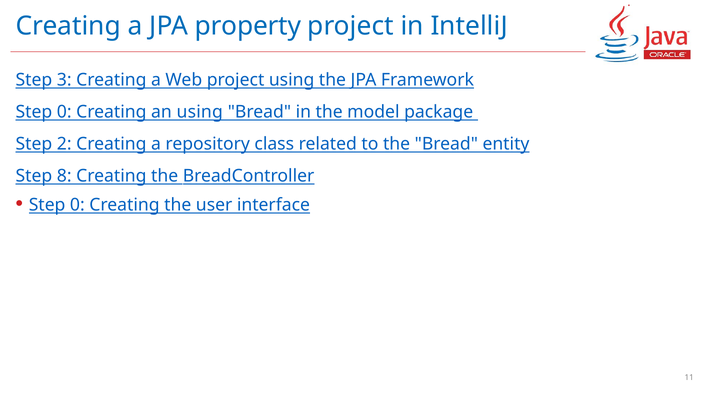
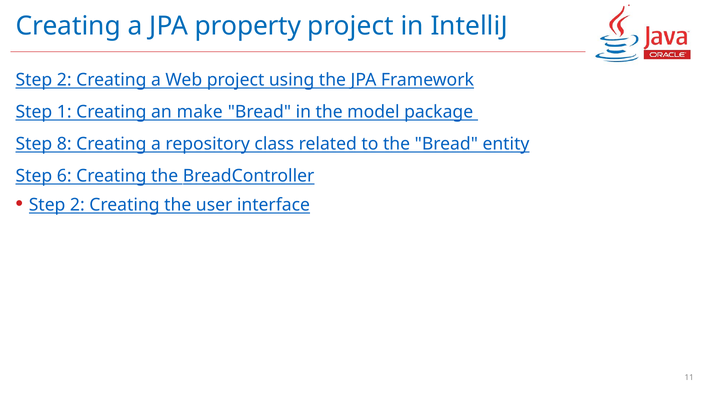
3 at (64, 80): 3 -> 2
0 at (64, 112): 0 -> 1
an using: using -> make
2: 2 -> 8
8: 8 -> 6
0 at (77, 205): 0 -> 2
